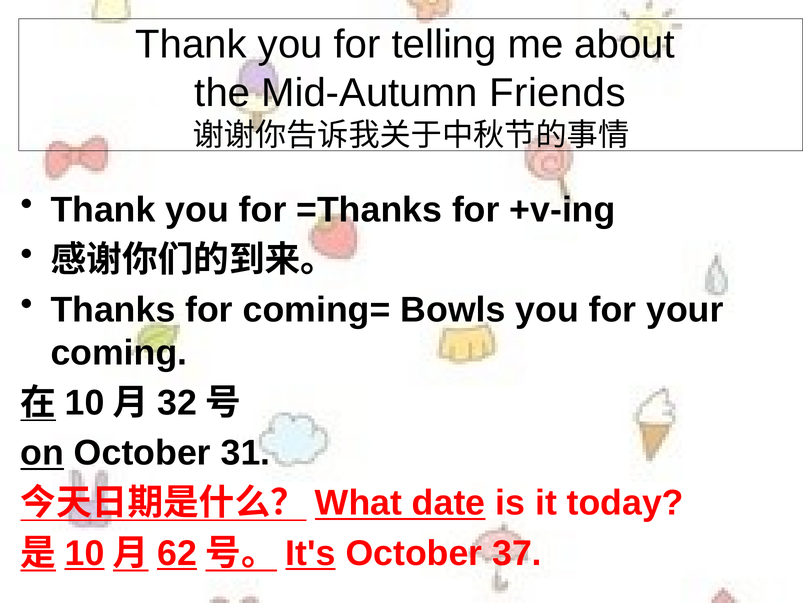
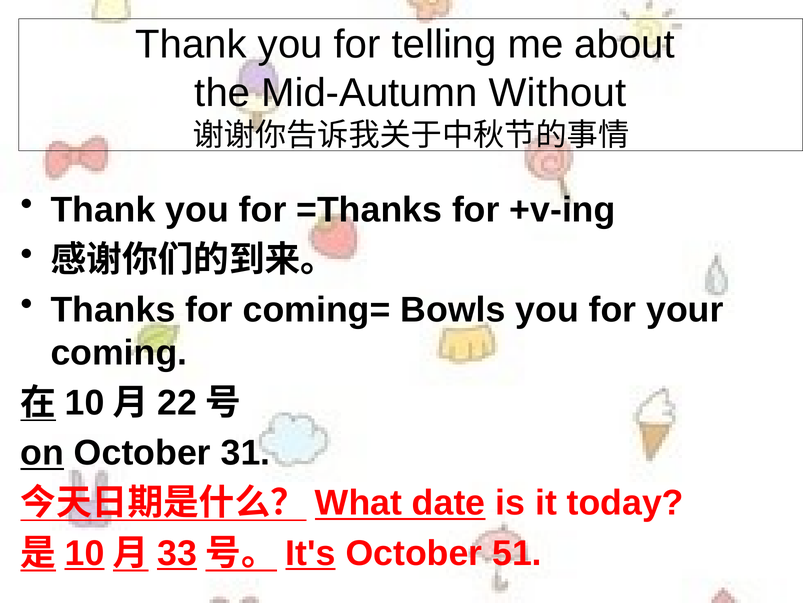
Friends: Friends -> Without
32: 32 -> 22
62: 62 -> 33
37: 37 -> 51
